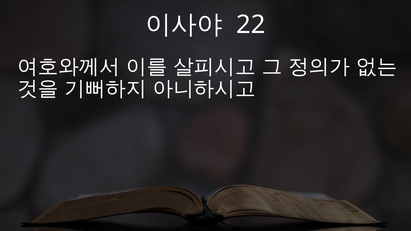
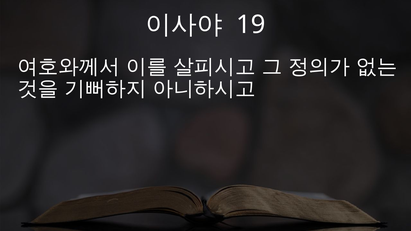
22: 22 -> 19
